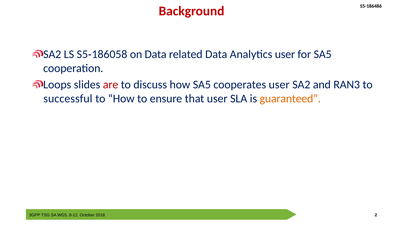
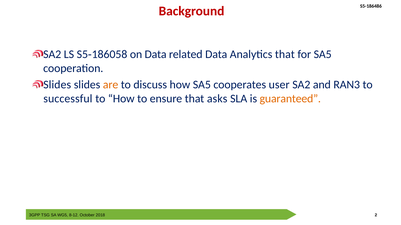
Analytics user: user -> that
Loops at (57, 85): Loops -> Slides
are colour: red -> orange
that user: user -> asks
